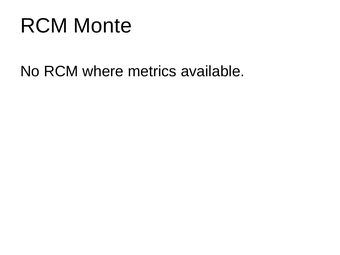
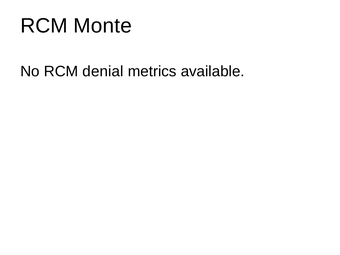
where: where -> denial
